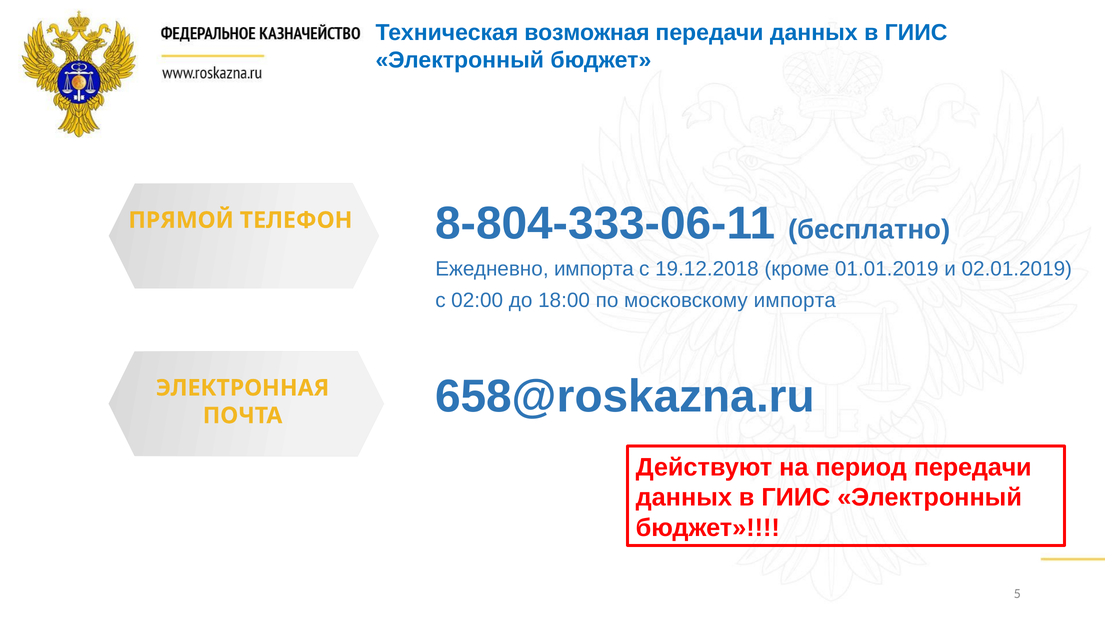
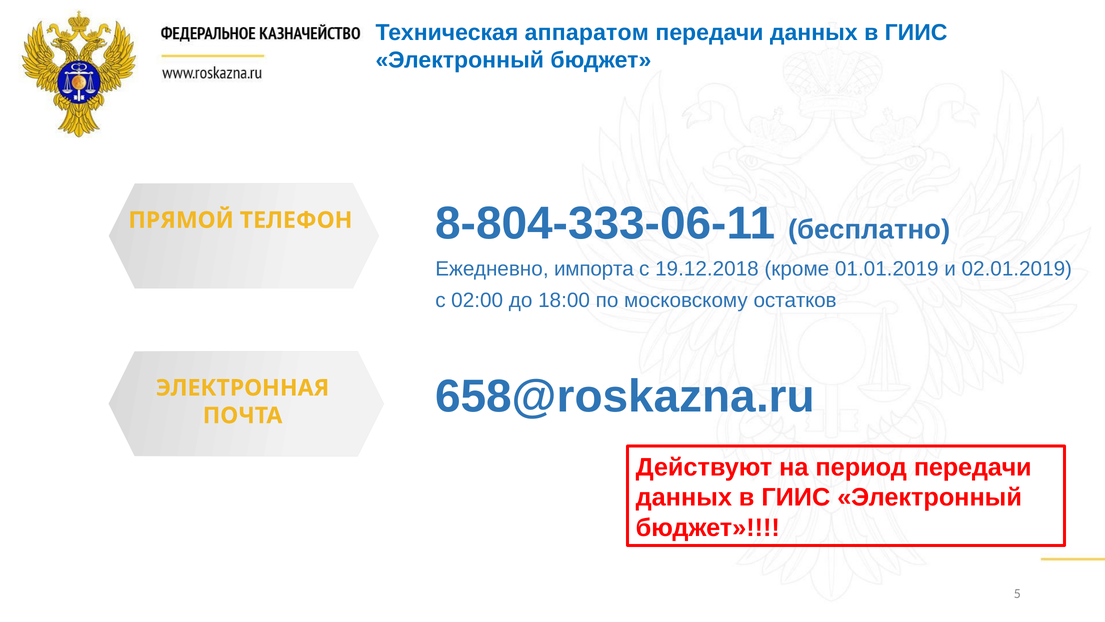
возможная: возможная -> аппаратом
московскому импорта: импорта -> остатков
